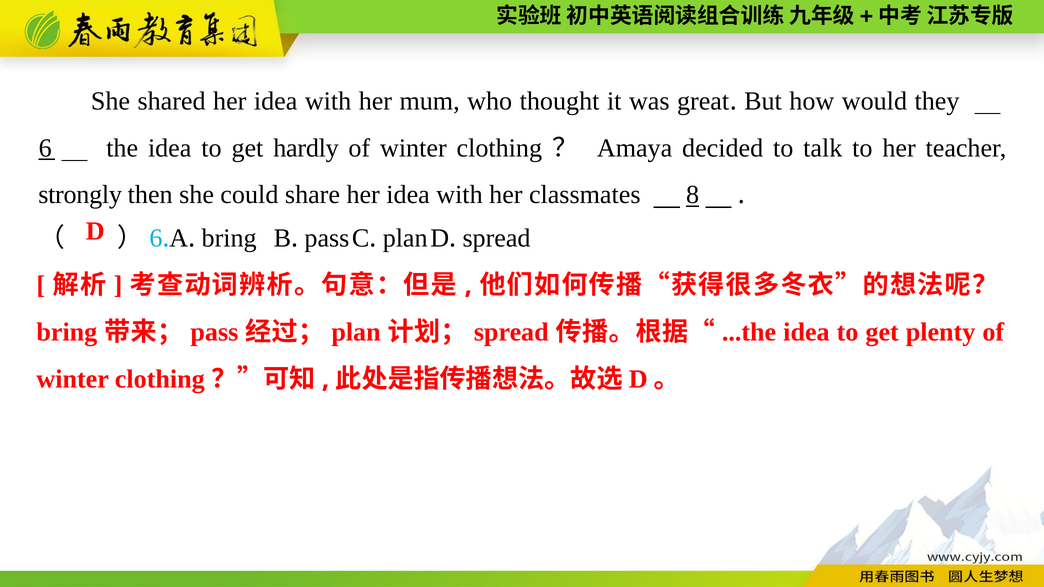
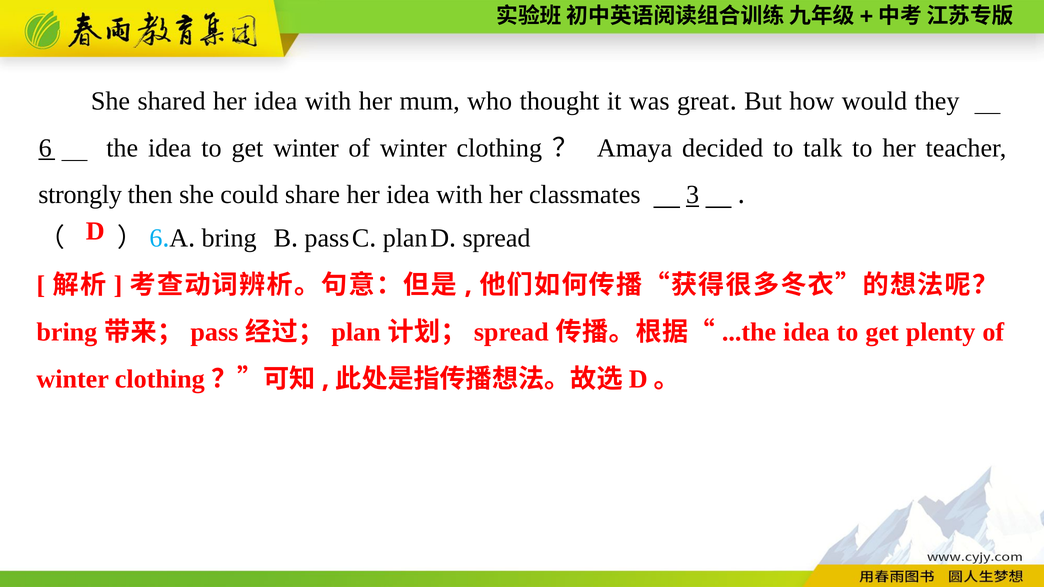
get hardly: hardly -> winter
8: 8 -> 3
